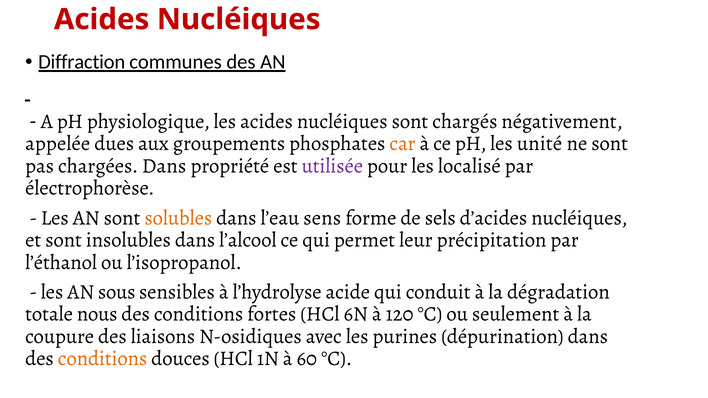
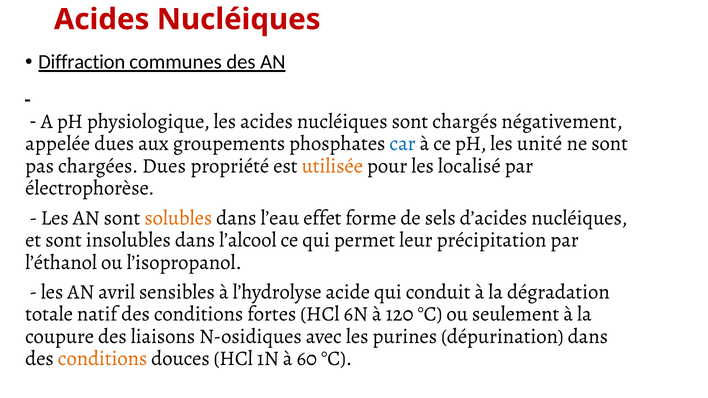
car colour: orange -> blue
chargées Dans: Dans -> Dues
utilisée colour: purple -> orange
sens: sens -> effet
sous: sous -> avril
nous: nous -> natif
